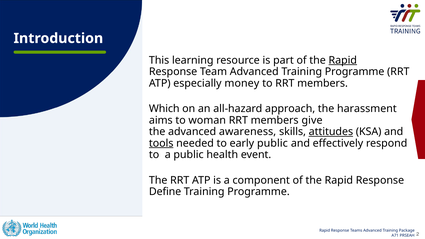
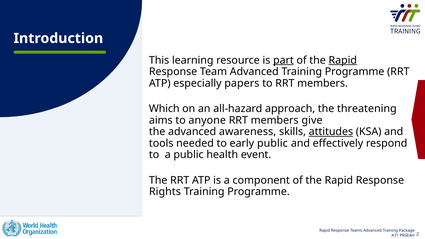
part underline: none -> present
money: money -> papers
harassment: harassment -> threatening
woman: woman -> anyone
tools underline: present -> none
Define: Define -> Rights
